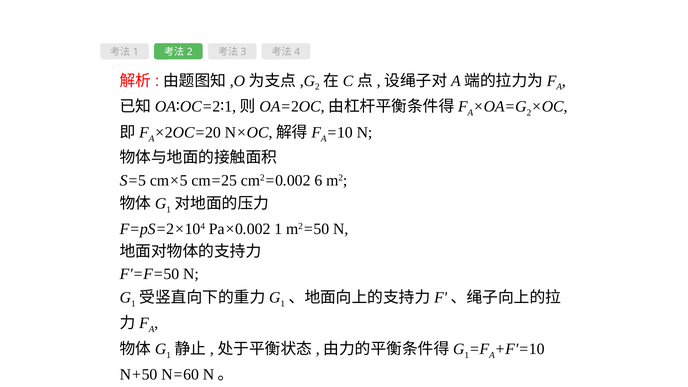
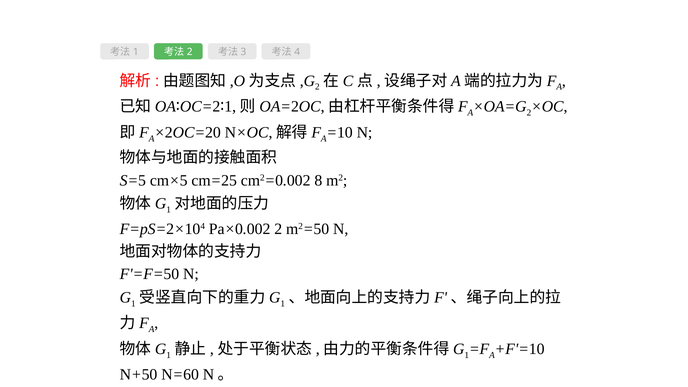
6: 6 -> 8
Pa×0.002 1: 1 -> 2
